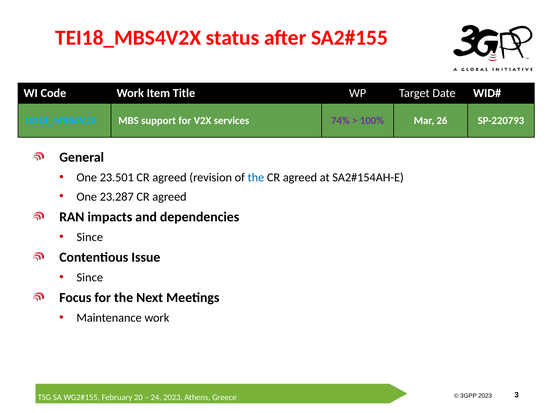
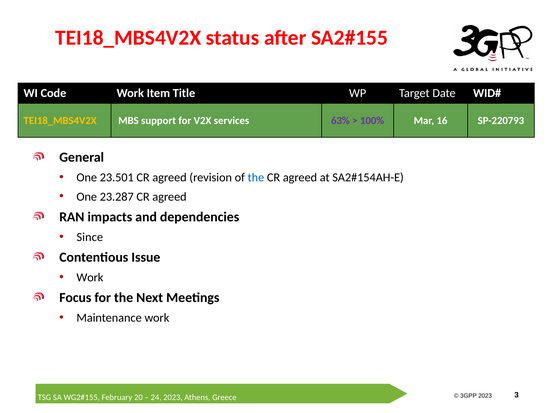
TEI18_MBS4V2X at (60, 121) colour: light blue -> yellow
74%: 74% -> 63%
26: 26 -> 16
Since at (90, 278): Since -> Work
